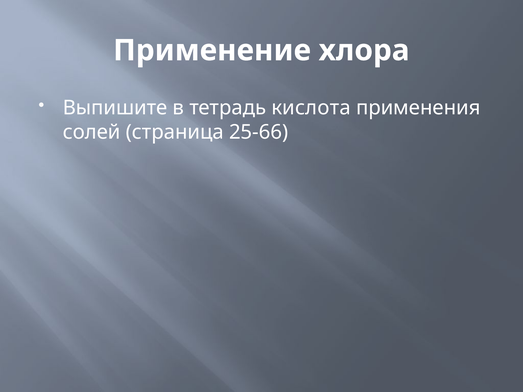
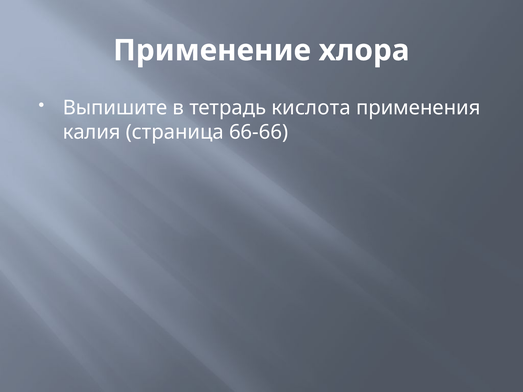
солей: солей -> калия
25-66: 25-66 -> 66-66
